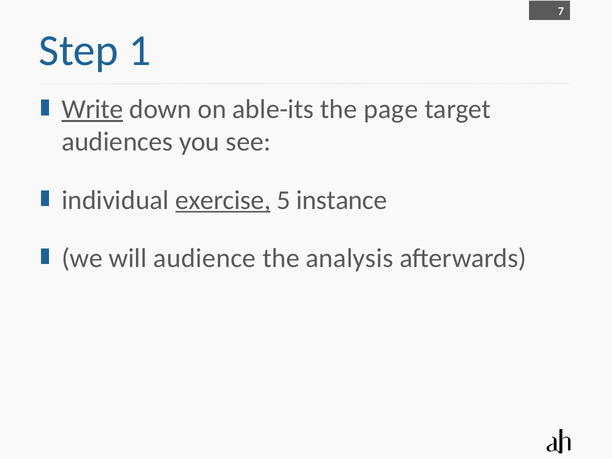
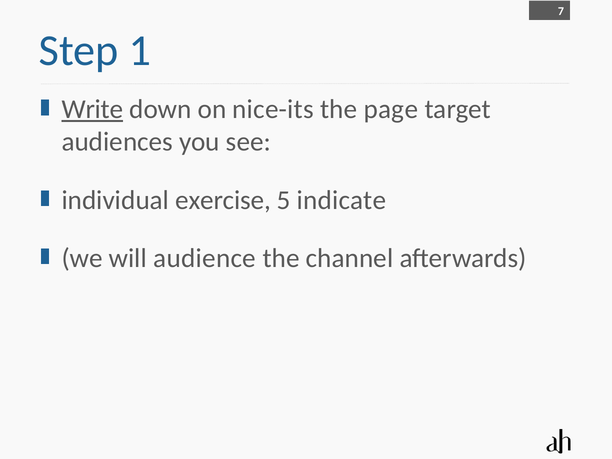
able-its: able-its -> nice-its
exercise underline: present -> none
instance: instance -> indicate
analysis: analysis -> channel
